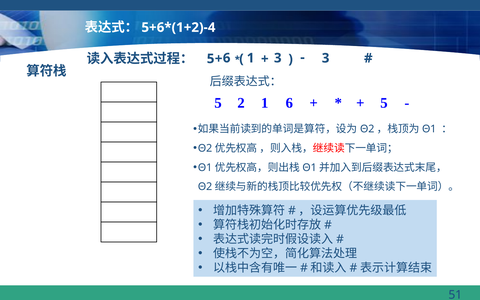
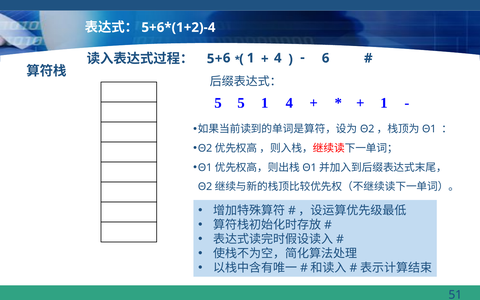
3 at (278, 58): 3 -> 4
3 at (326, 58): 3 -> 6
5 2: 2 -> 5
1 6: 6 -> 4
5 at (384, 103): 5 -> 1
